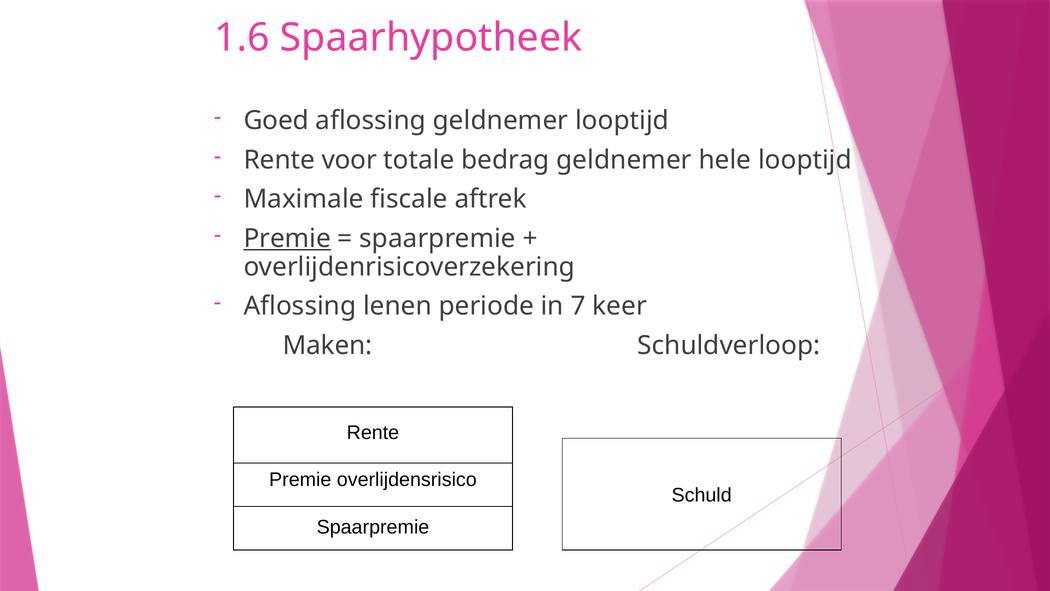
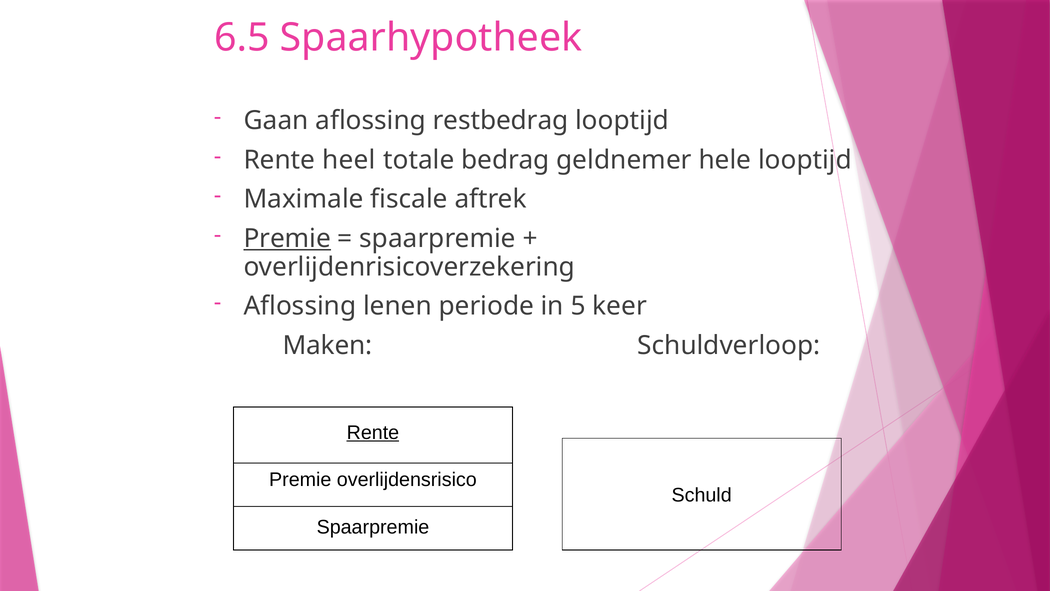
1.6: 1.6 -> 6.5
Goed: Goed -> Gaan
aflossing geldnemer: geldnemer -> restbedrag
voor: voor -> heel
7: 7 -> 5
Rente at (373, 432) underline: none -> present
